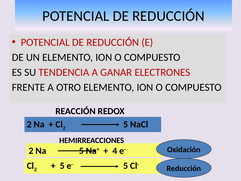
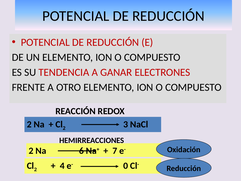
2 5: 5 -> 3
Na 5: 5 -> 6
4: 4 -> 7
5 at (62, 166): 5 -> 4
e- 5: 5 -> 0
